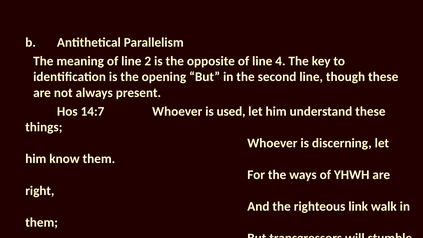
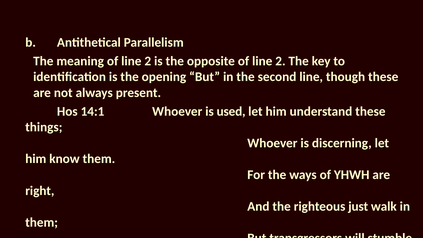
opposite of line 4: 4 -> 2
14:7: 14:7 -> 14:1
link: link -> just
